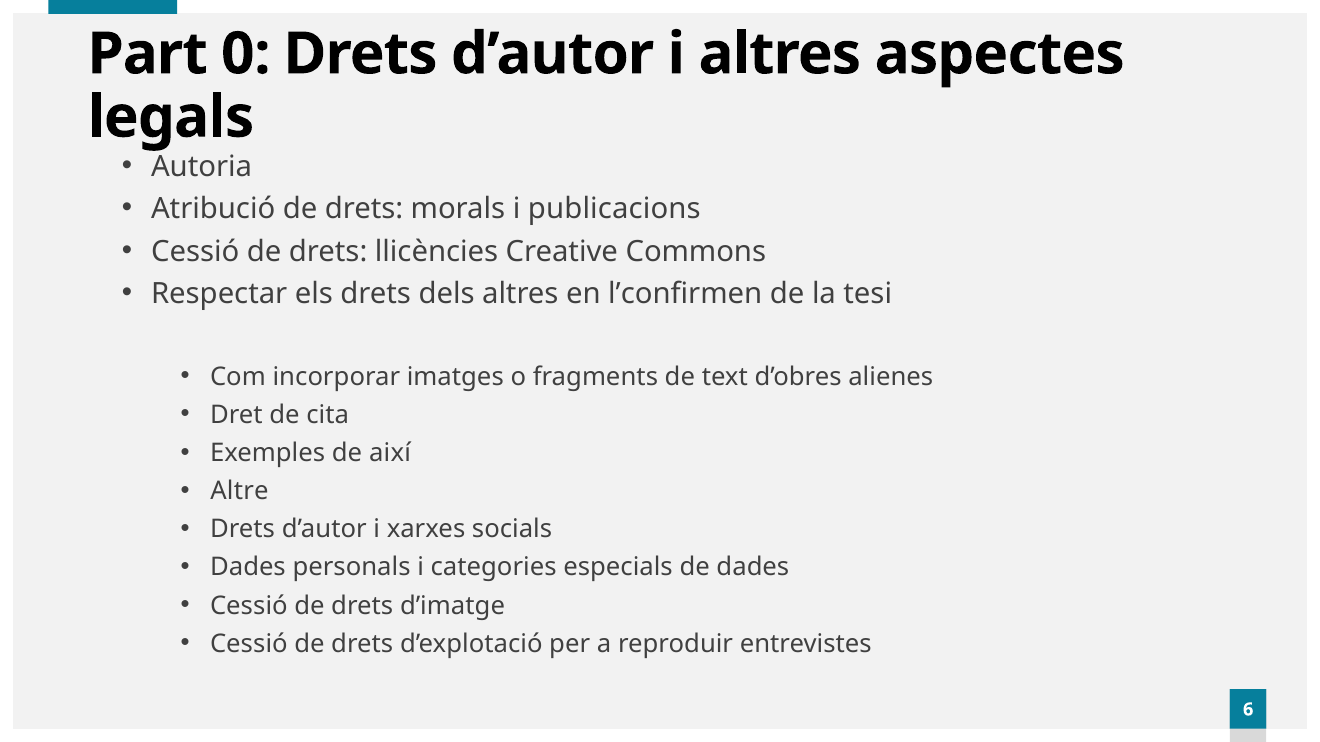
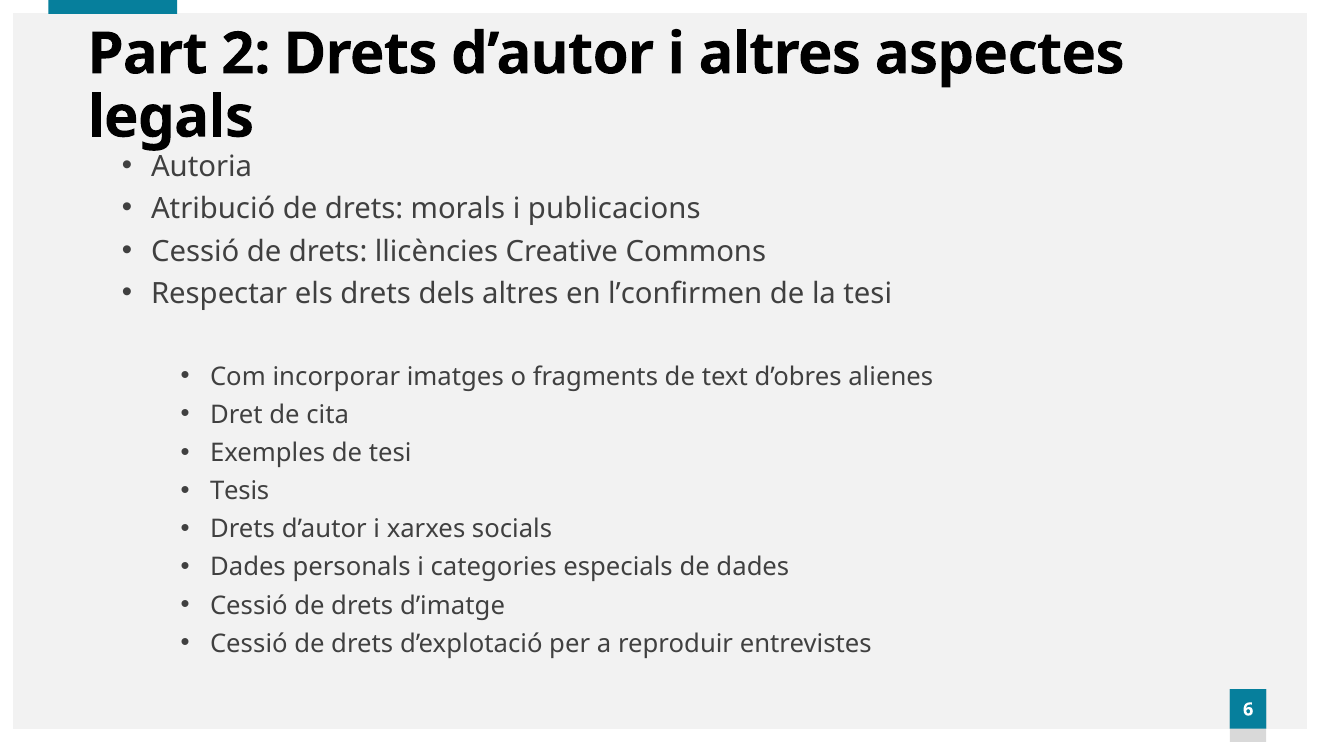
0: 0 -> 2
de així: així -> tesi
Altre: Altre -> Tesis
